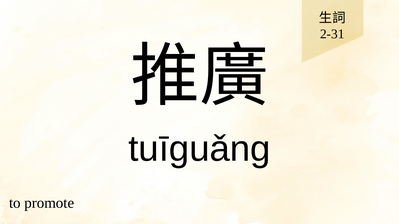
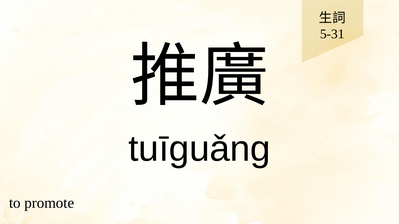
2-31: 2-31 -> 5-31
